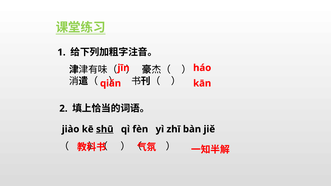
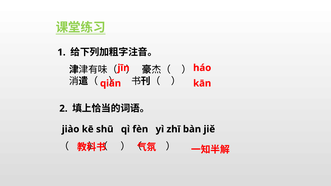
shū underline: present -> none
